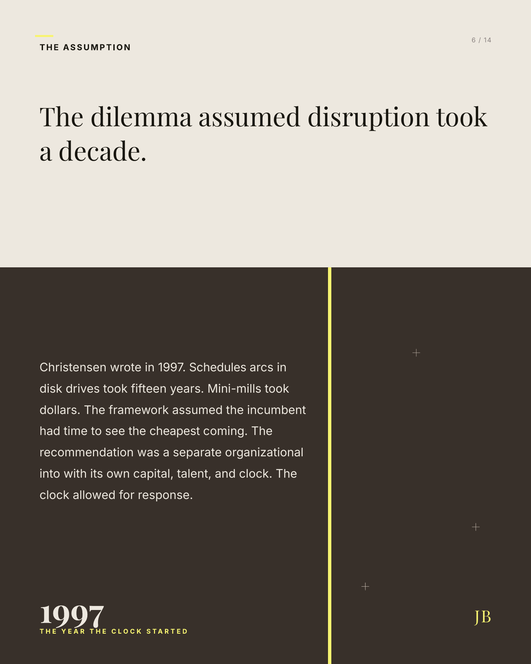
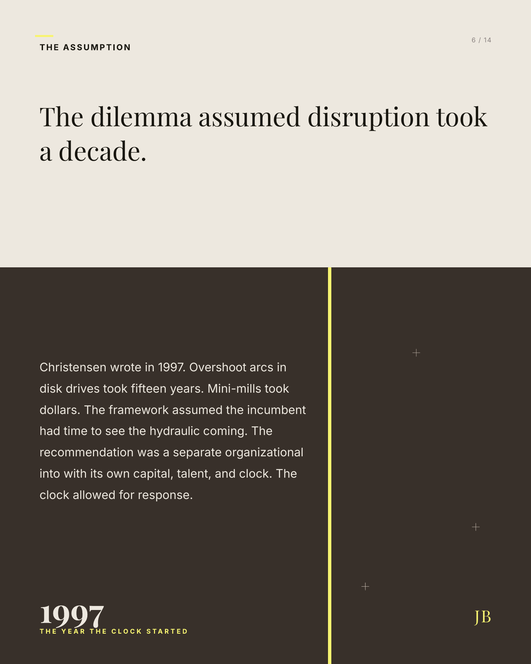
Schedules: Schedules -> Overshoot
cheapest: cheapest -> hydraulic
